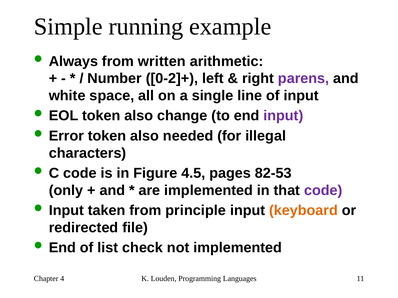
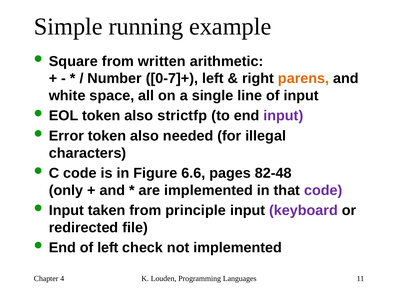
Always: Always -> Square
0-2]+: 0-2]+ -> 0-7]+
parens colour: purple -> orange
change: change -> strictfp
4.5: 4.5 -> 6.6
82-53: 82-53 -> 82-48
keyboard colour: orange -> purple
of list: list -> left
